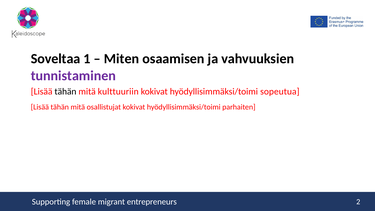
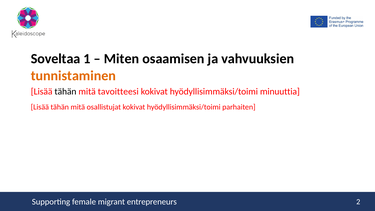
tunnistaminen colour: purple -> orange
kulttuuriin: kulttuuriin -> tavoitteesi
sopeutua: sopeutua -> minuuttia
